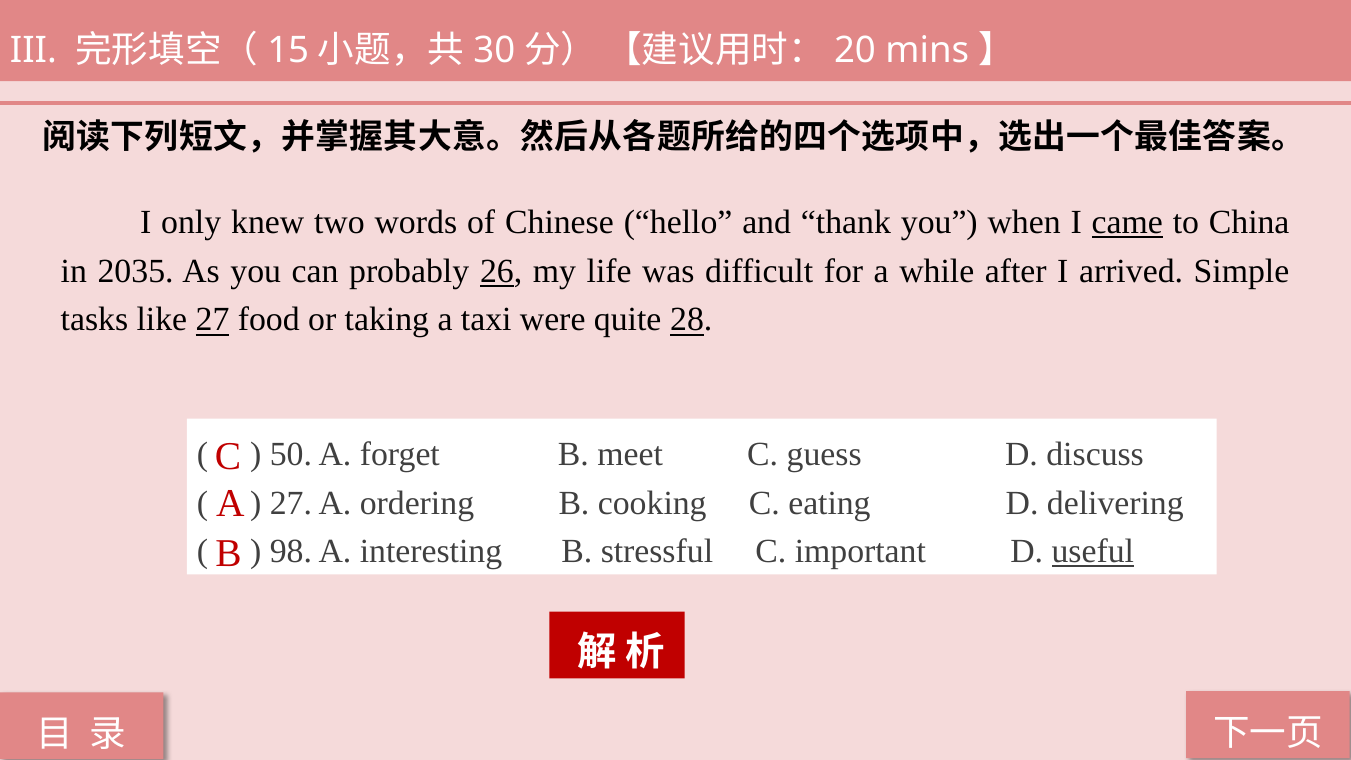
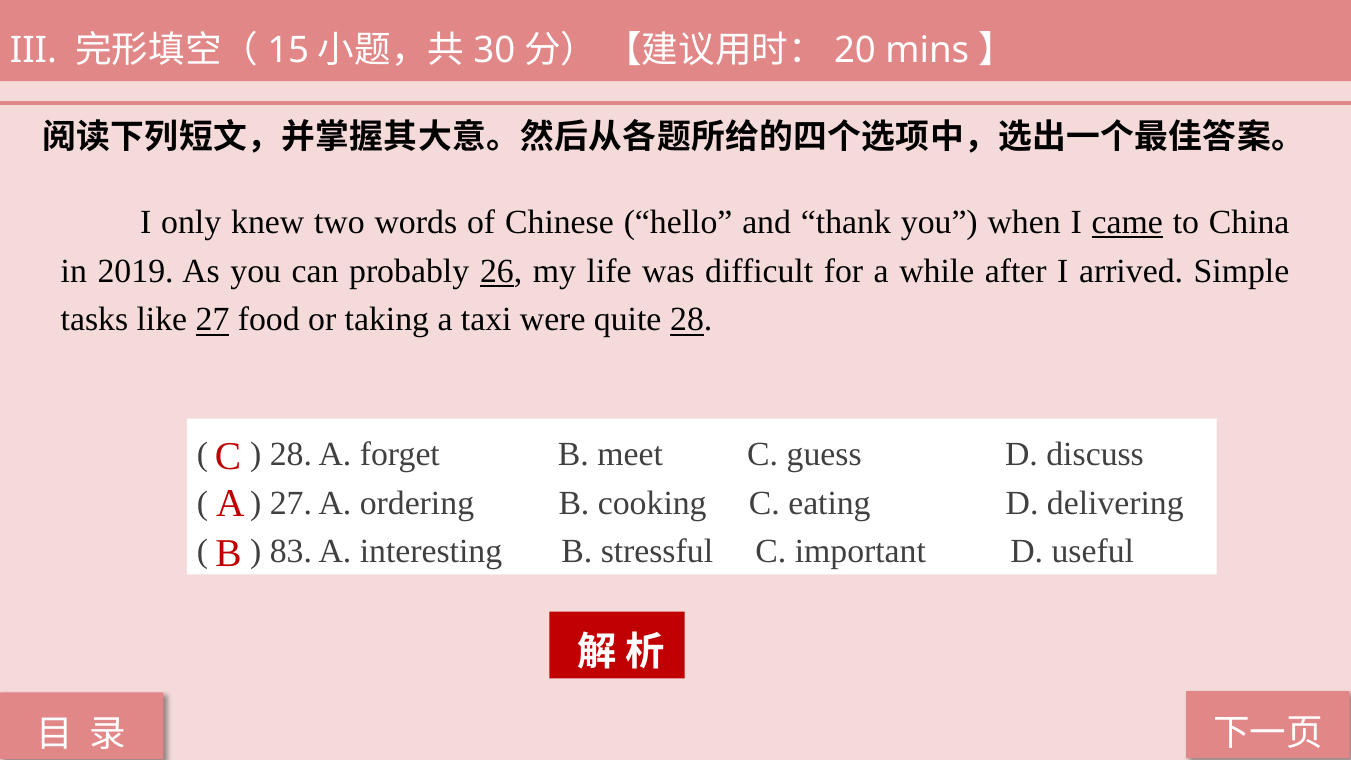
2035: 2035 -> 2019
50 at (291, 454): 50 -> 28
98: 98 -> 83
useful underline: present -> none
